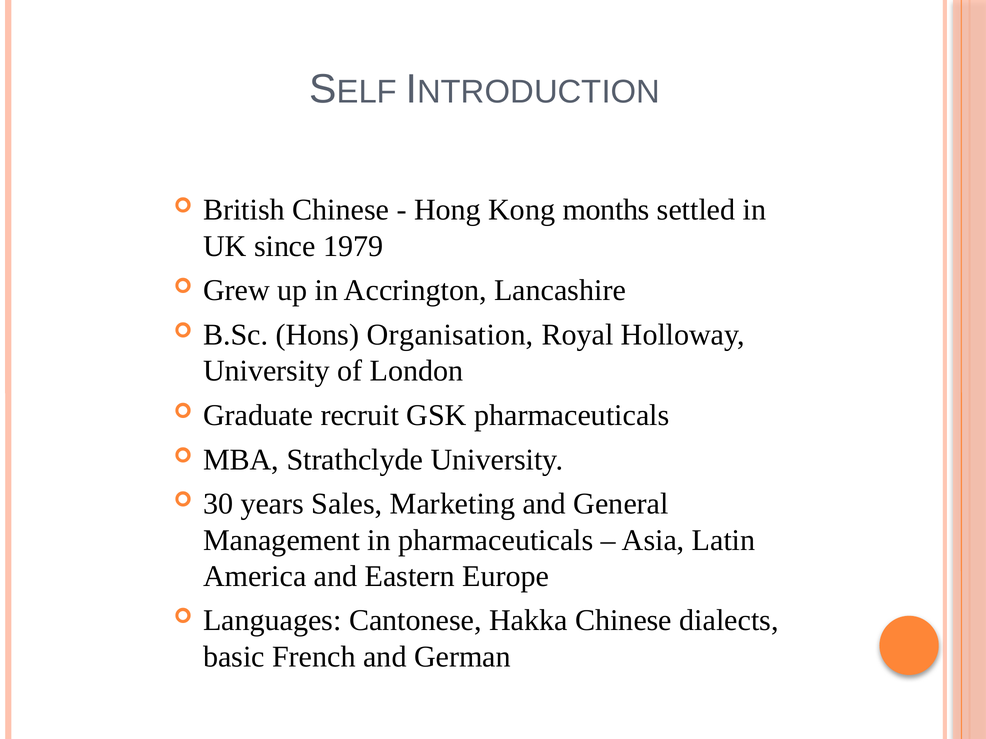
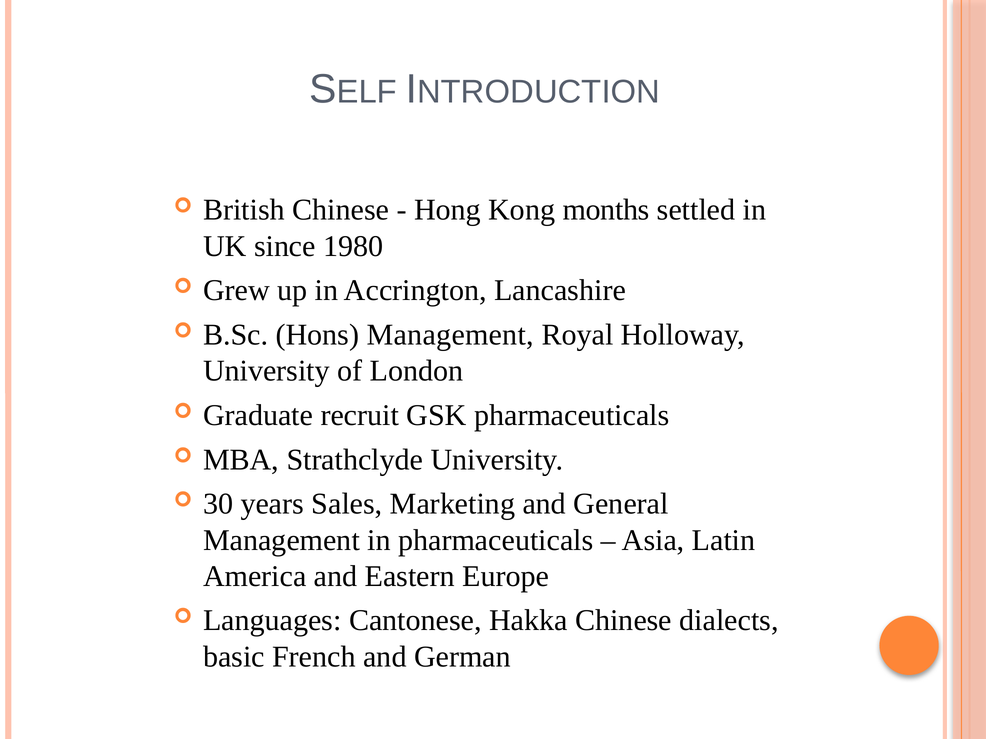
1979: 1979 -> 1980
Hons Organisation: Organisation -> Management
